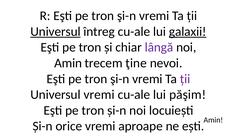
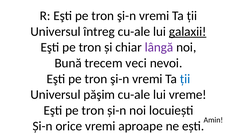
Universul at (55, 32) underline: present -> none
Amin at (68, 63): Amin -> Bună
ţine: ţine -> veci
ții at (185, 79) colour: purple -> blue
Universul vremi: vremi -> păşim
păşim: păşim -> vreme
